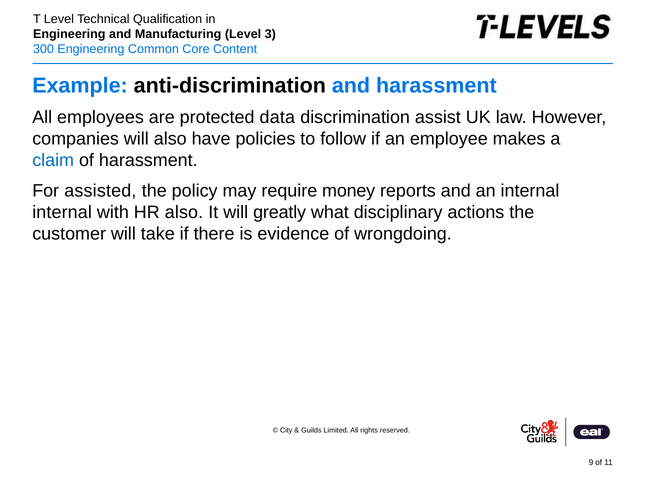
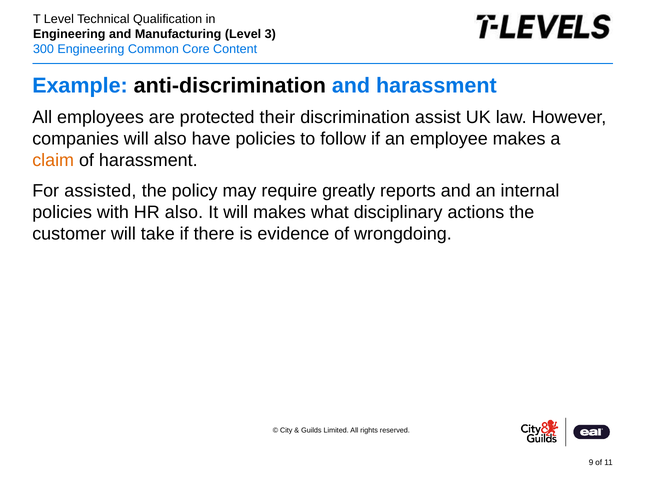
data: data -> their
claim colour: blue -> orange
money: money -> greatly
internal at (62, 212): internal -> policies
will greatly: greatly -> makes
